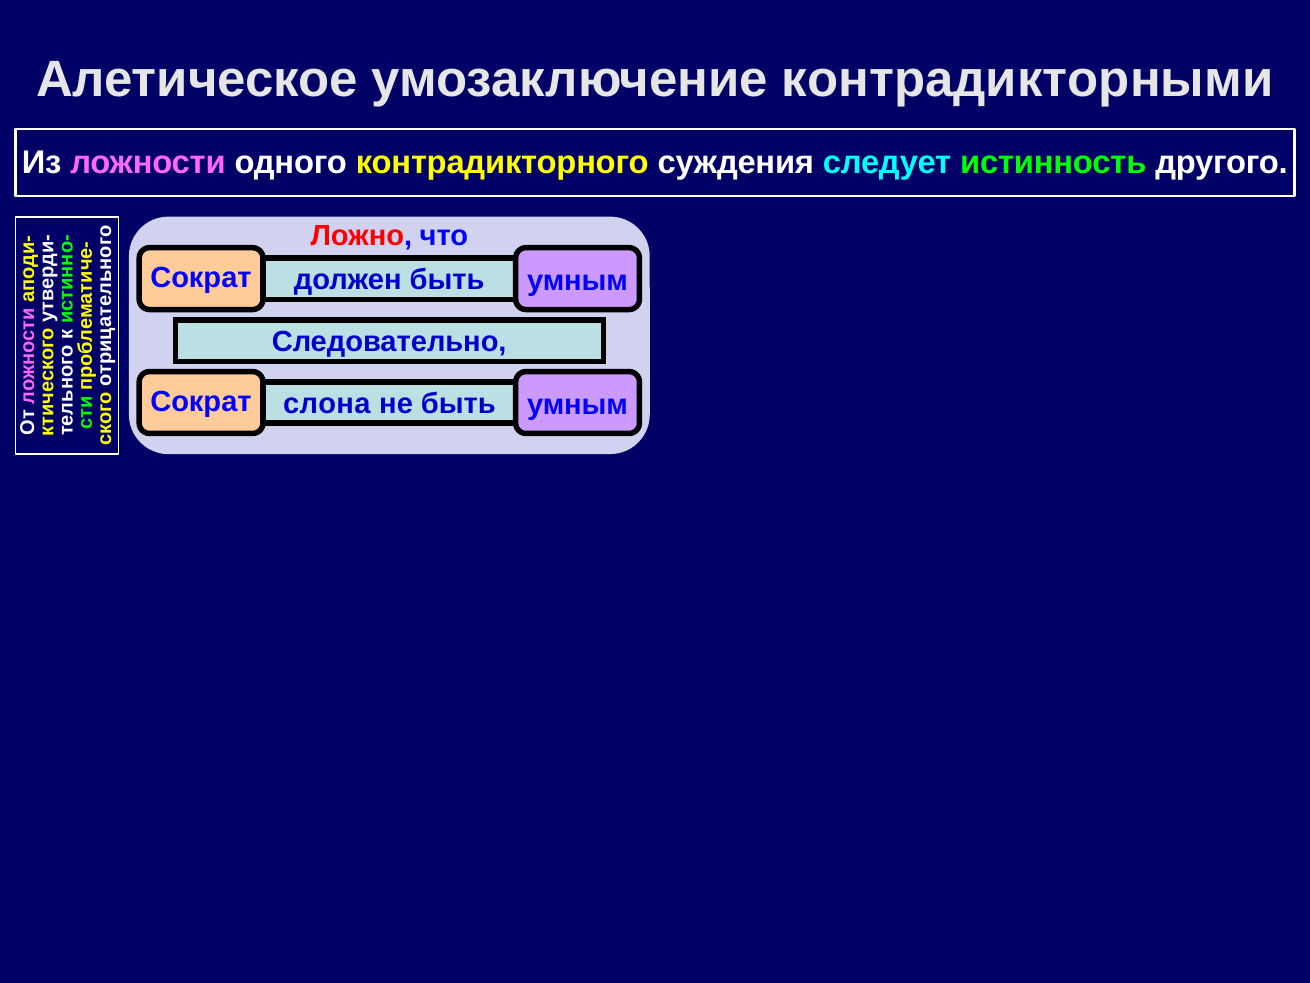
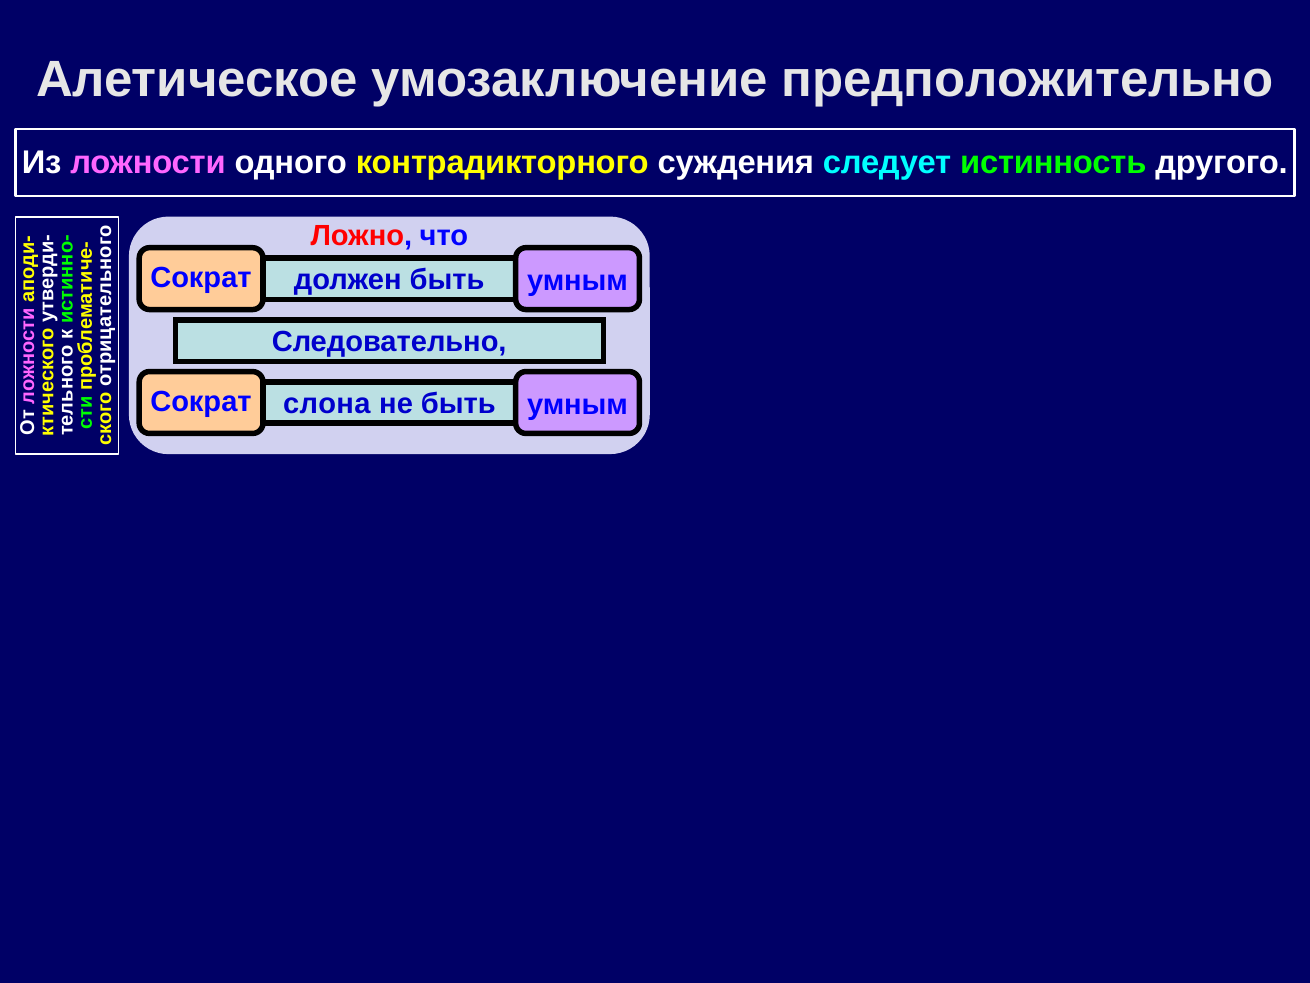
контрадикторными: контрадикторными -> предположительно
